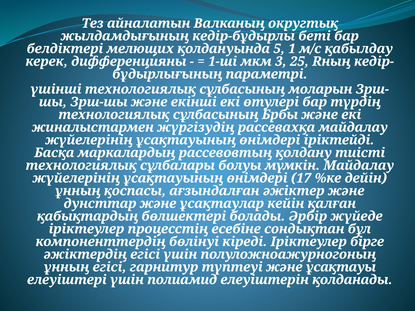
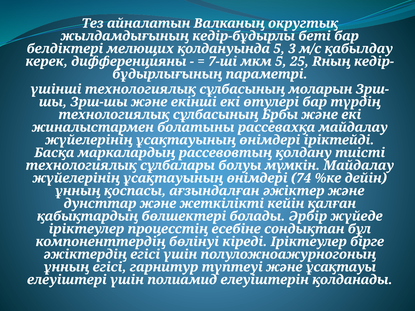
1: 1 -> 3
1-шi: 1-шi -> 7-шi
мкм 3: 3 -> 5
жүргiзудiң: жүргiзудiң -> болатыны
17: 17 -> 74
ұсақтаулар: ұсақтаулар -> жеткiлiктi
